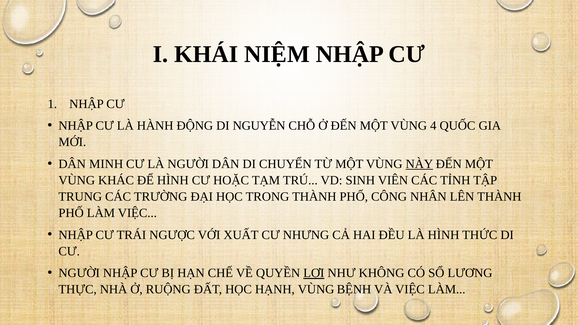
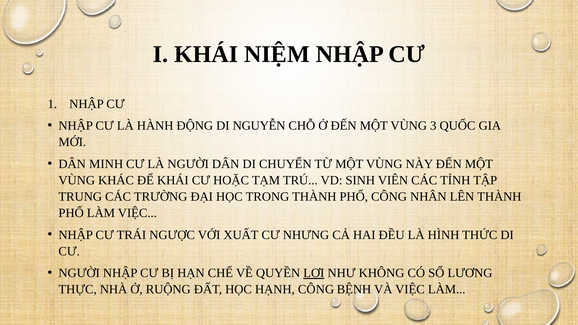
4: 4 -> 3
NÀY underline: present -> none
ĐỂ HÌNH: HÌNH -> KHÁI
HẠNH VÙNG: VÙNG -> CÔNG
